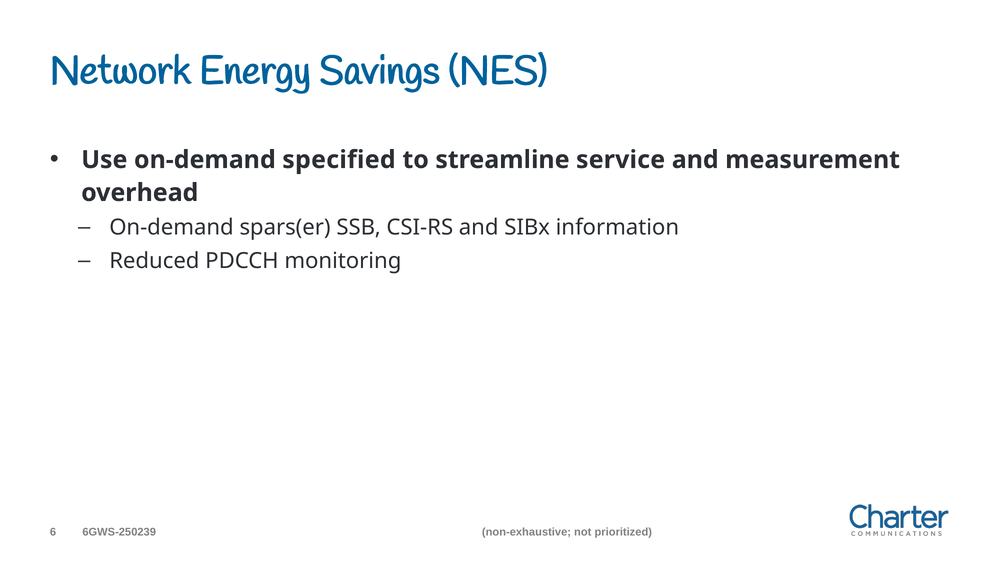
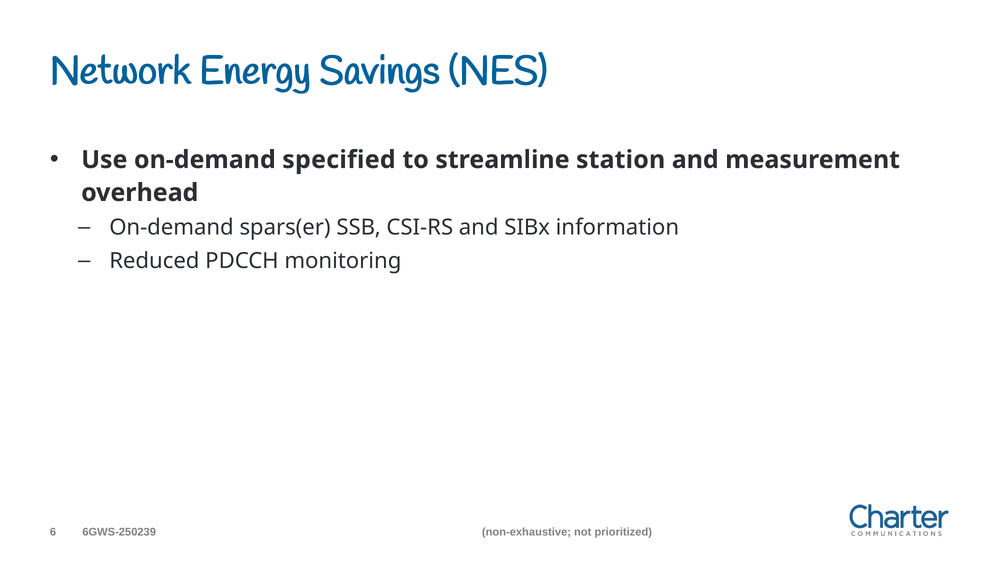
service: service -> station
